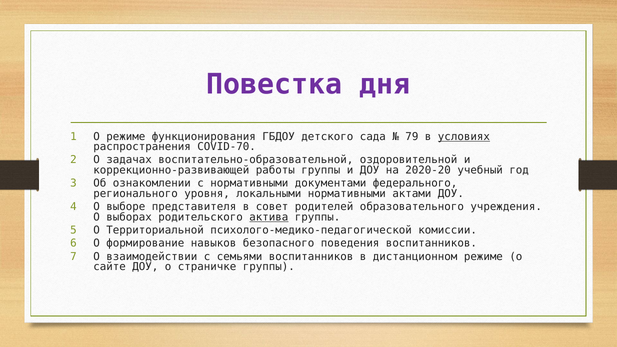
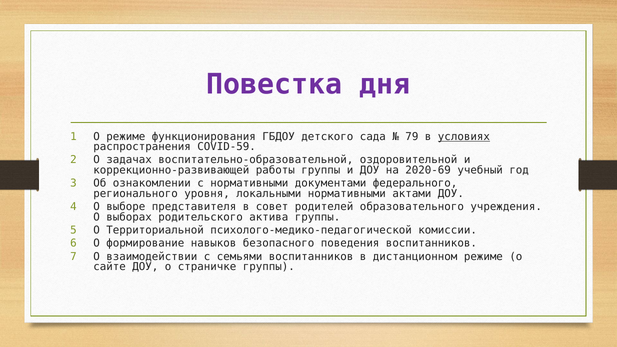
COVID-70: COVID-70 -> COVID-59
2020-20: 2020-20 -> 2020-69
актива underline: present -> none
